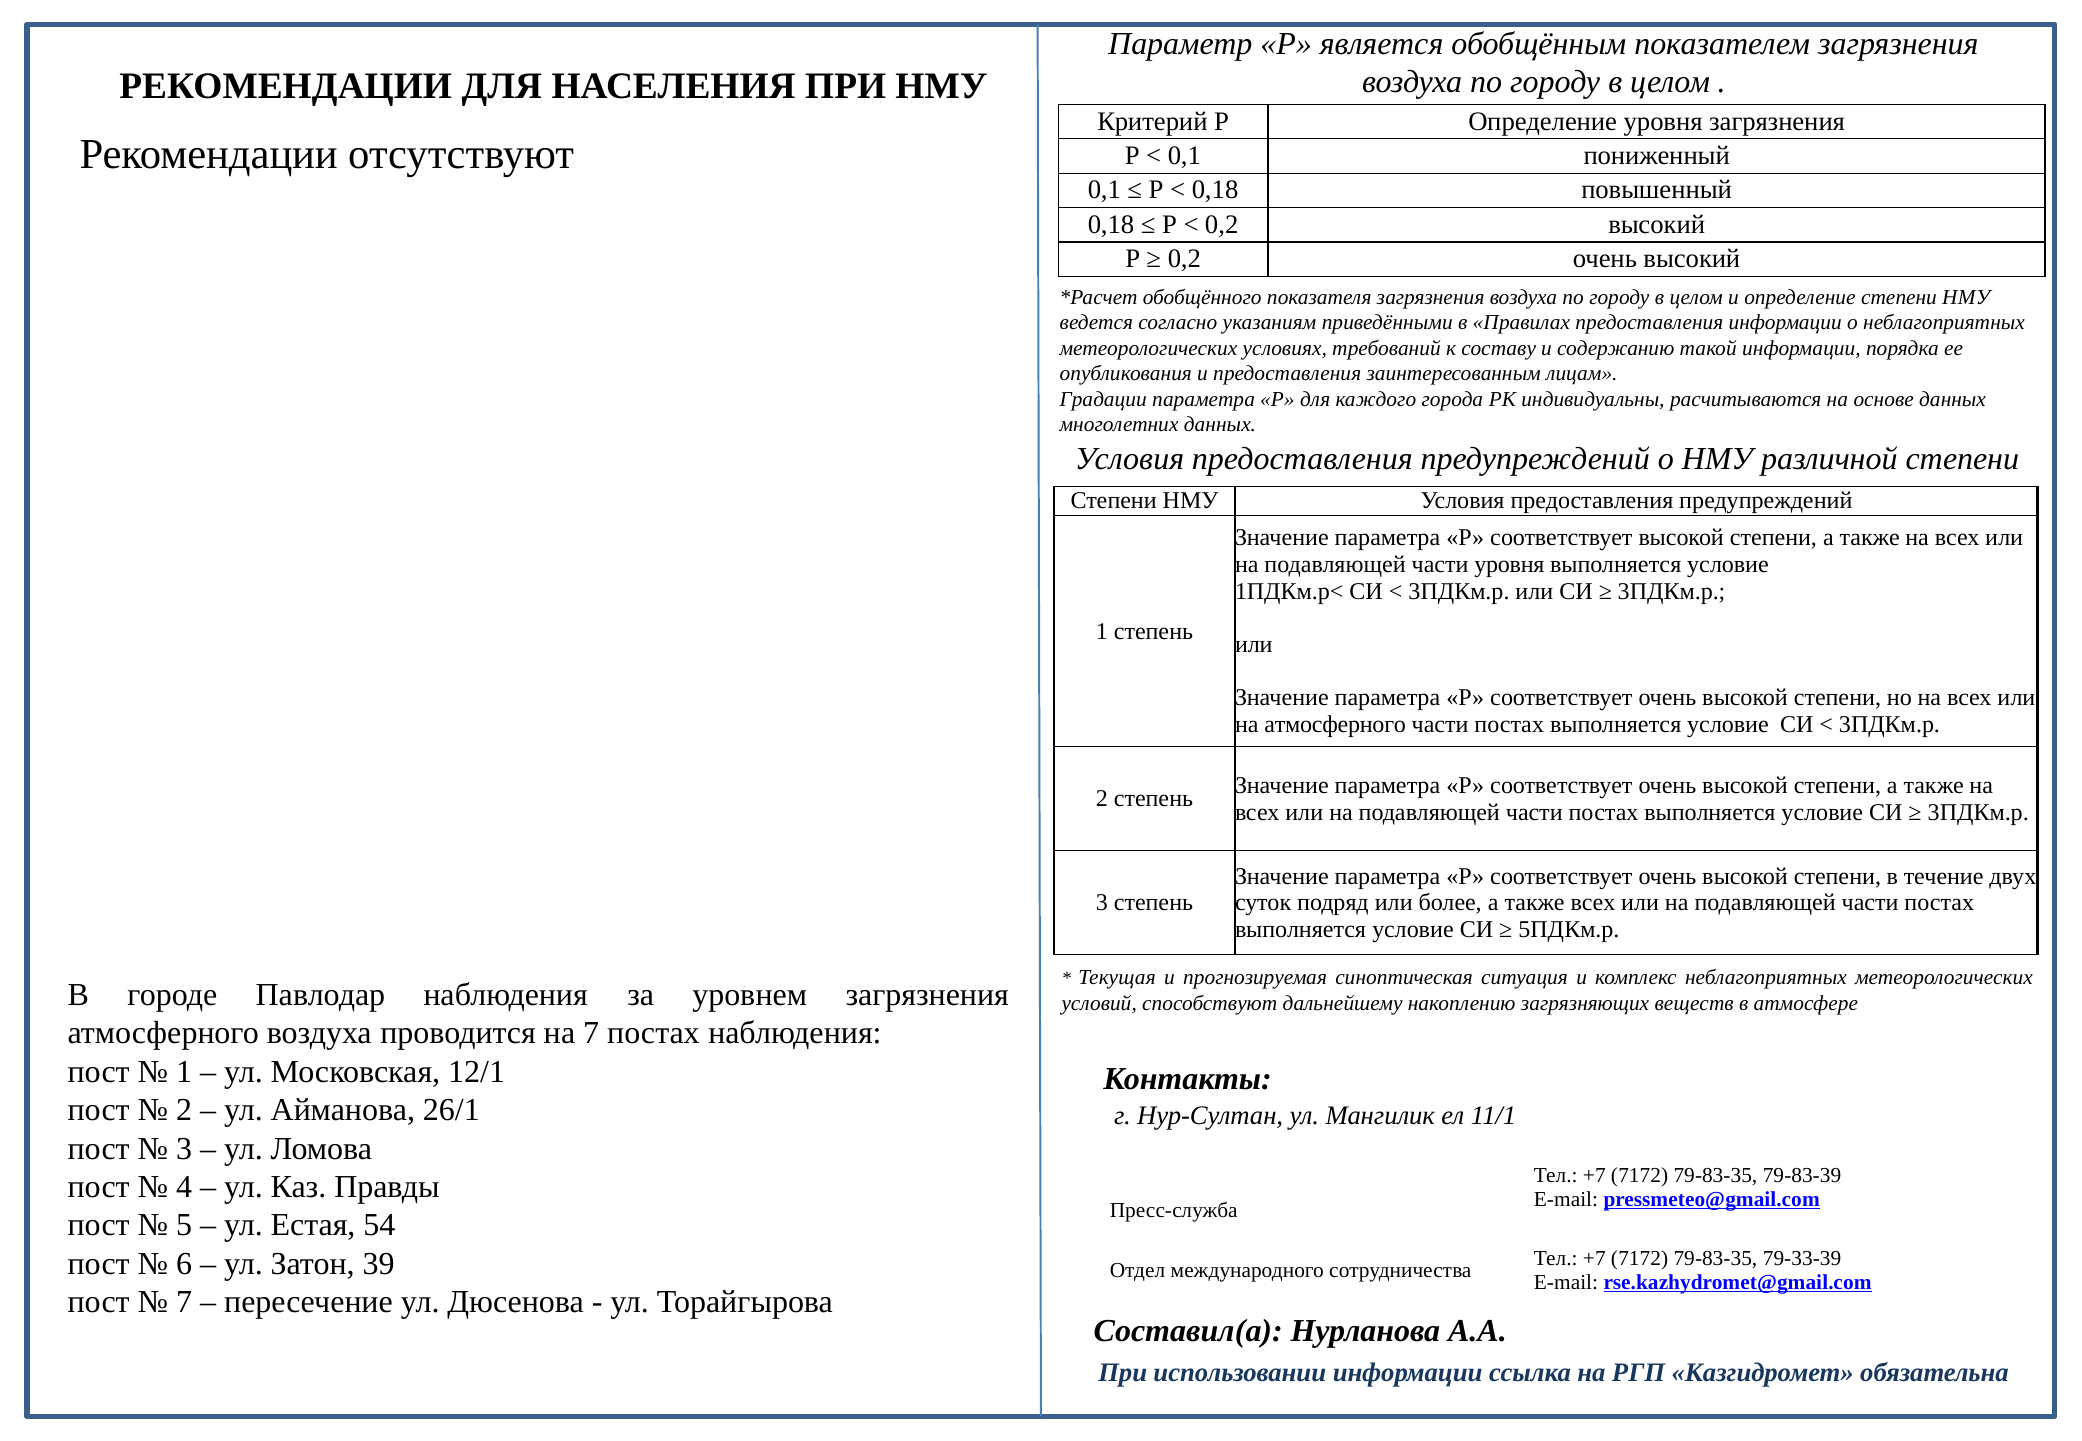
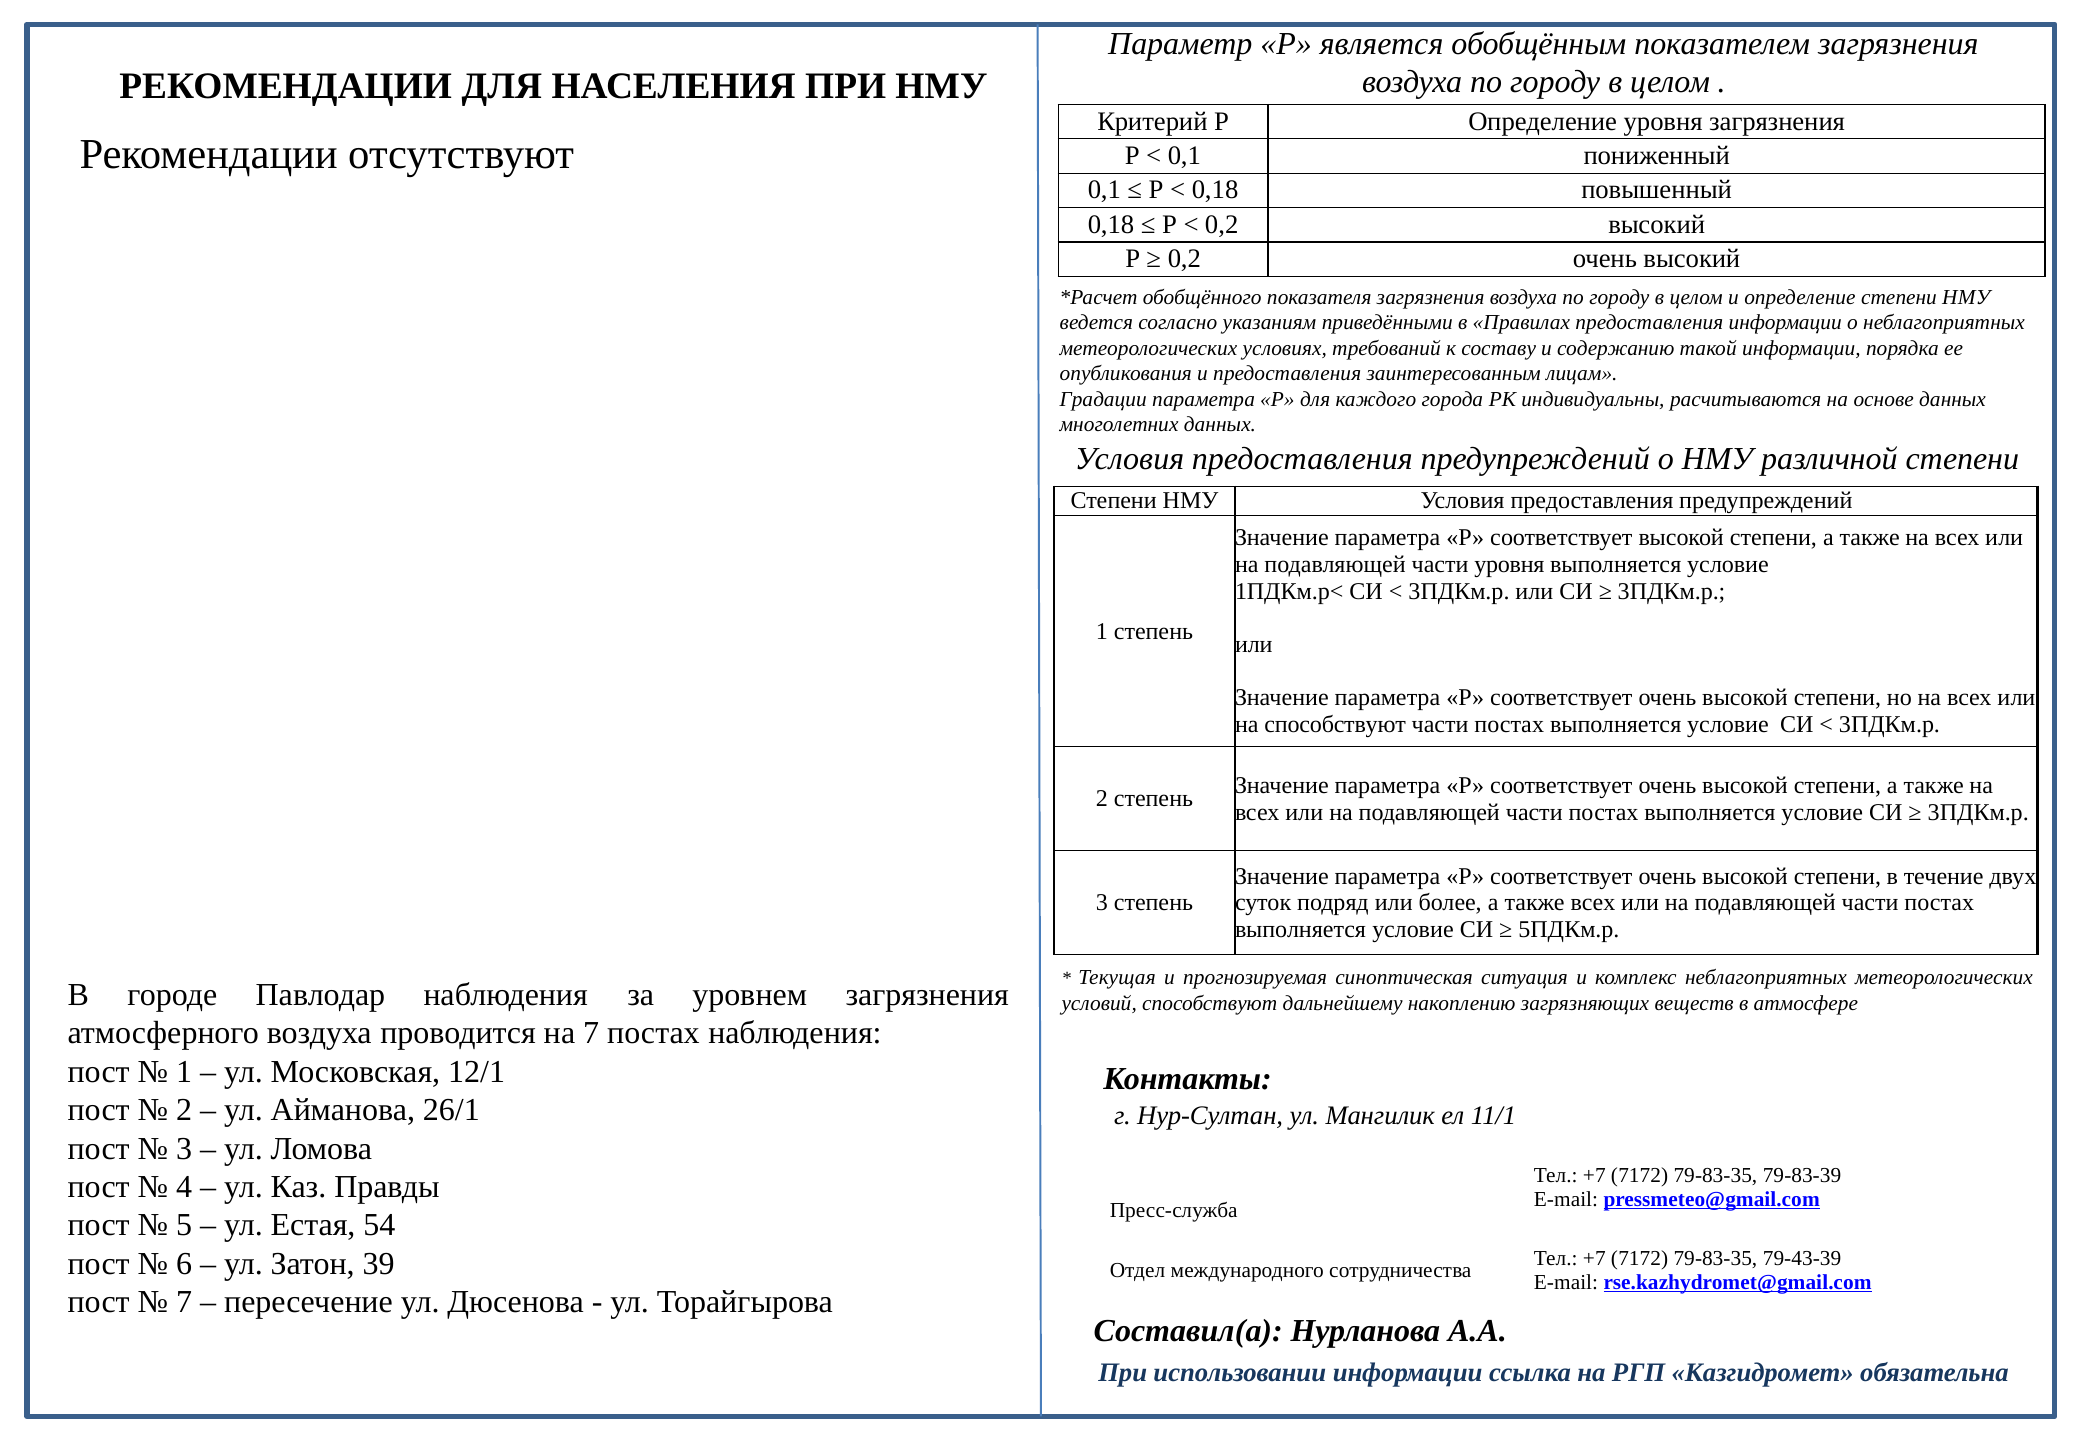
на атмосферного: атмосферного -> способствуют
79-33-39: 79-33-39 -> 79-43-39
